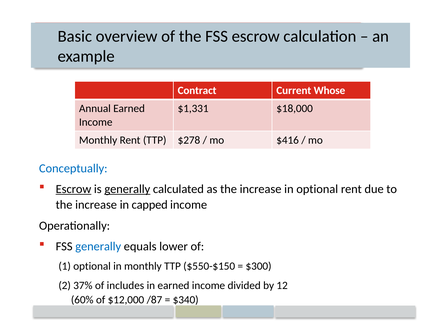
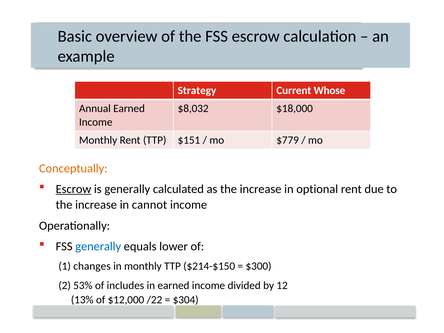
Contract: Contract -> Strategy
$1,331: $1,331 -> $8,032
$278: $278 -> $151
$416: $416 -> $779
Conceptually colour: blue -> orange
generally at (127, 189) underline: present -> none
capped: capped -> cannot
1 optional: optional -> changes
$550-$150: $550-$150 -> $214-$150
37%: 37% -> 53%
60%: 60% -> 13%
/87: /87 -> /22
$340: $340 -> $304
